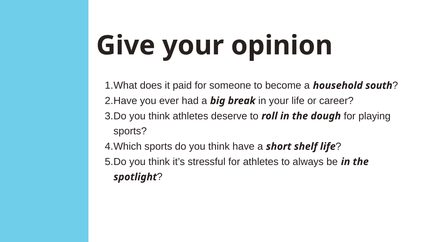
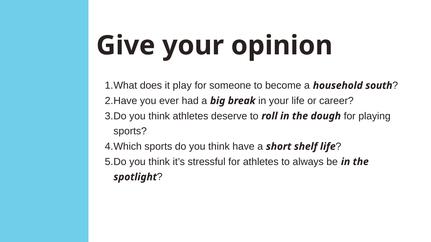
paid: paid -> play
